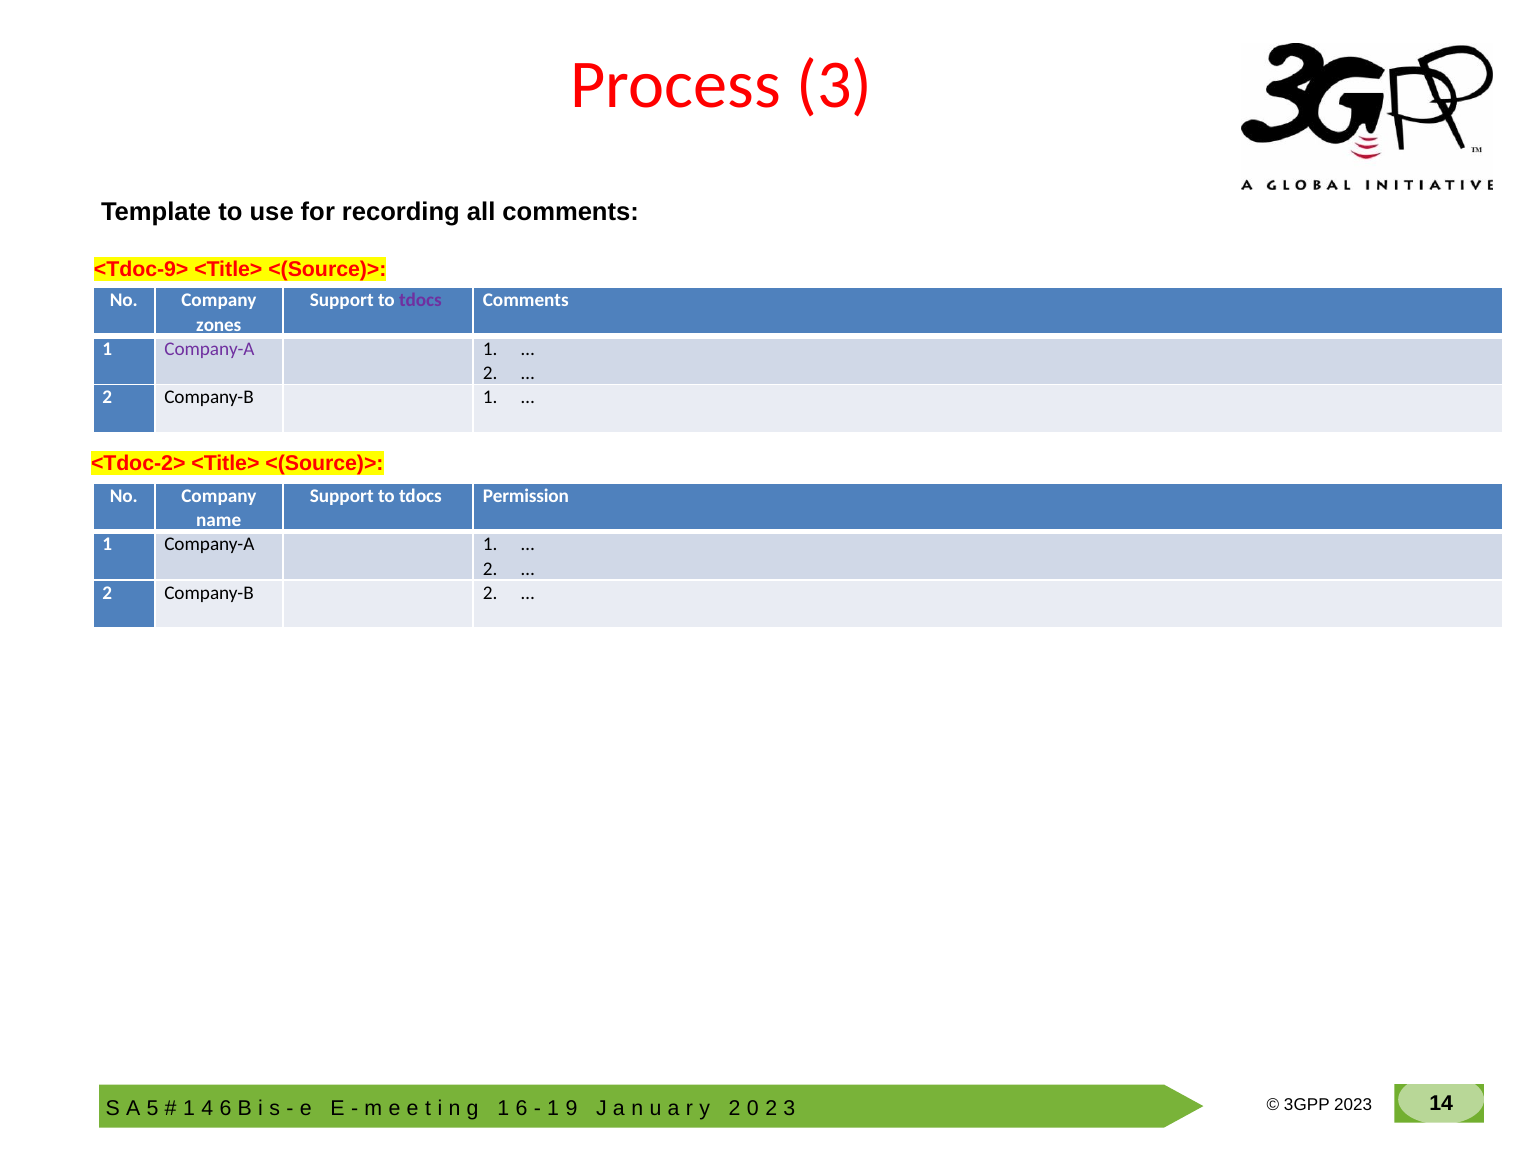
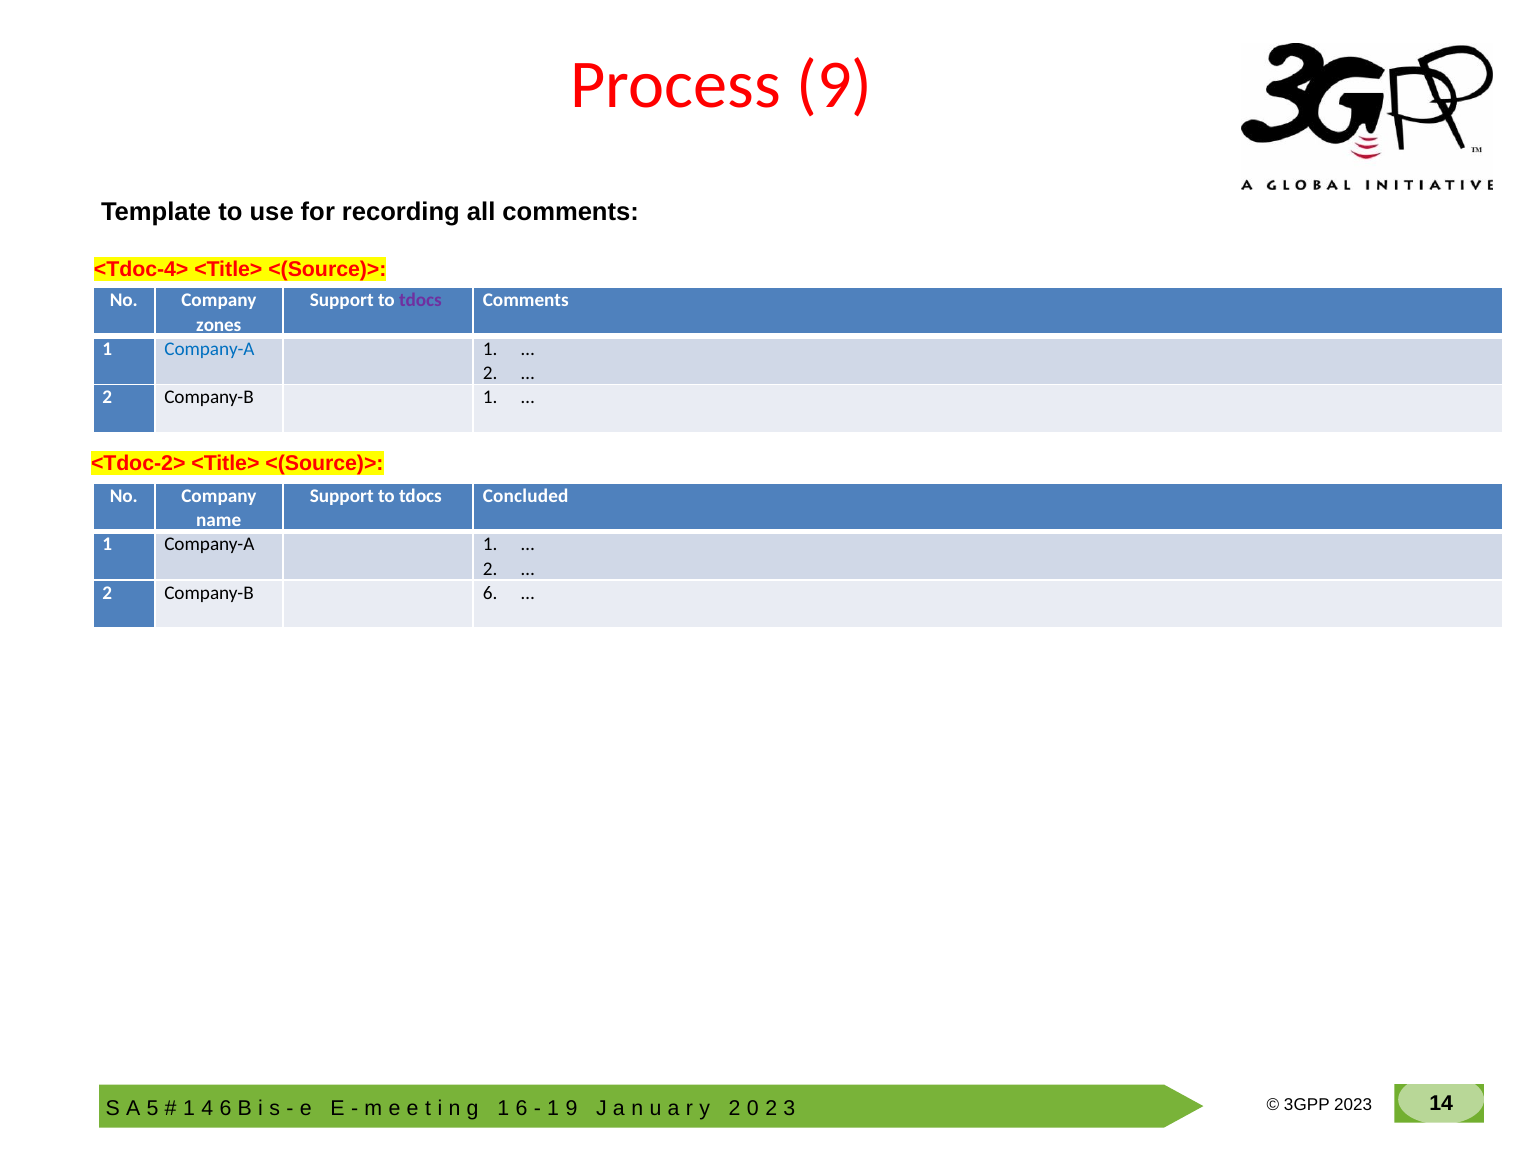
Process 3: 3 -> 9
<Tdoc-9>: <Tdoc-9> -> <Tdoc-4>
Company-A at (209, 349) colour: purple -> blue
Permission: Permission -> Concluded
Company-B 2: 2 -> 6
